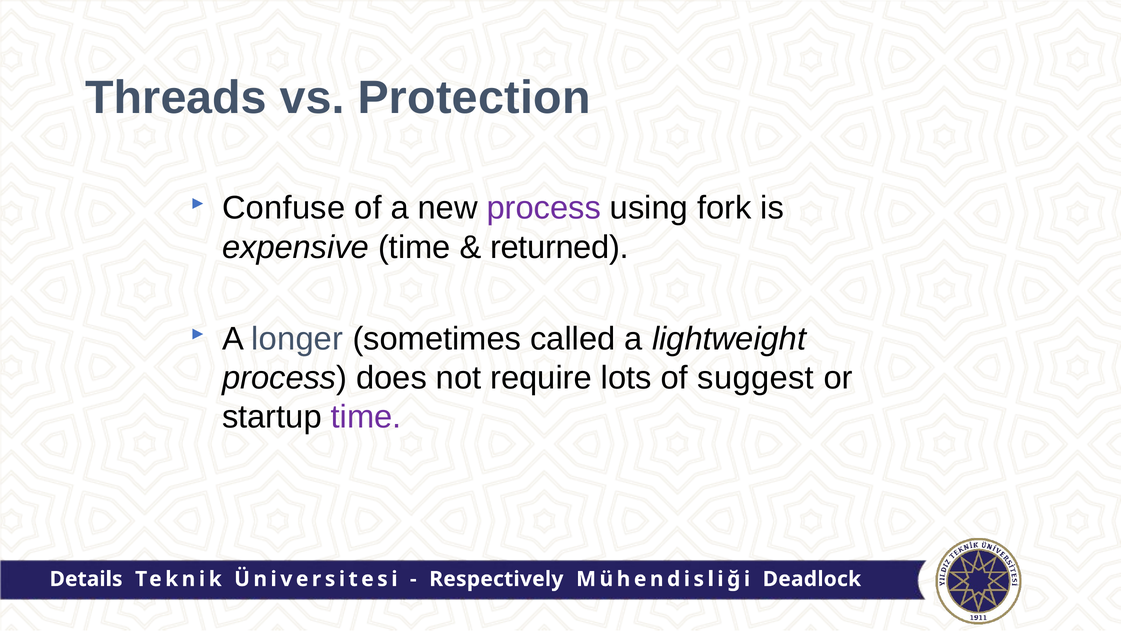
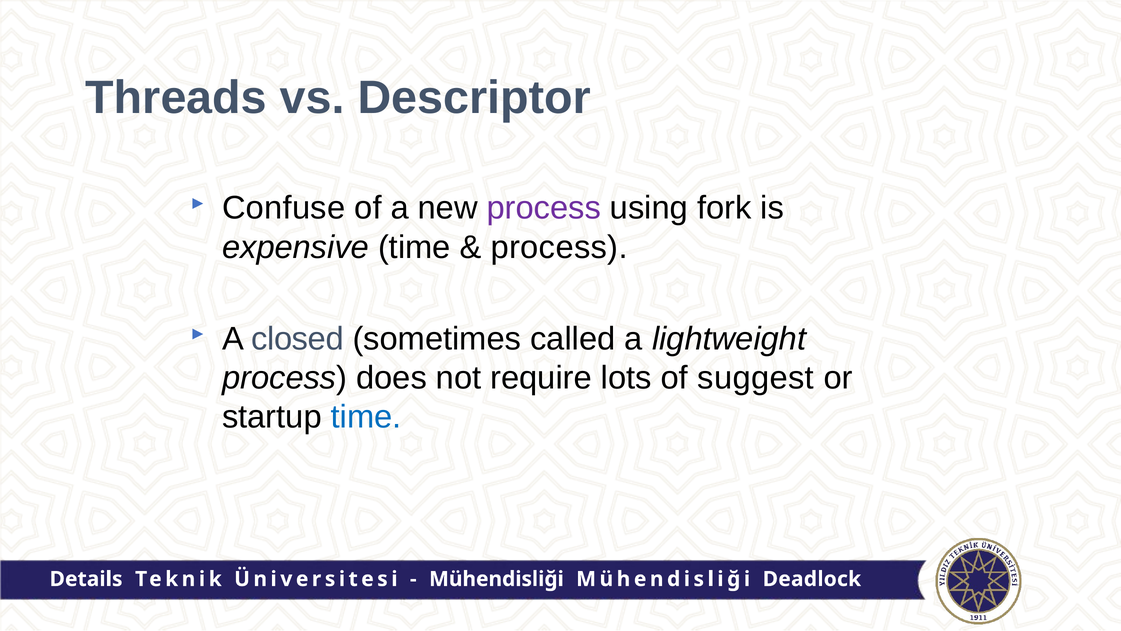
Protection: Protection -> Descriptor
returned at (559, 247): returned -> process
longer: longer -> closed
time at (366, 417) colour: purple -> blue
Respectively at (496, 579): Respectively -> Mühendisliği
